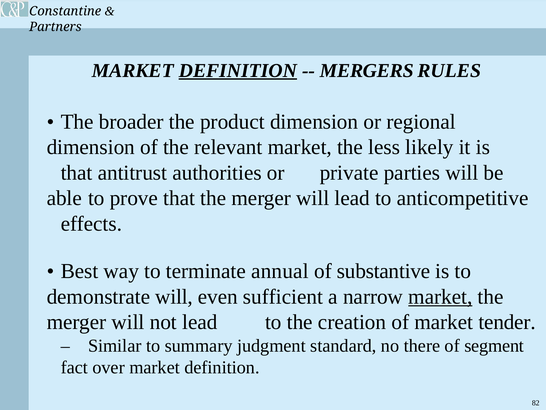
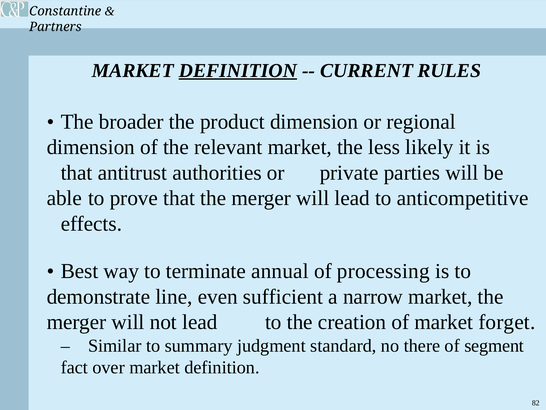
MERGERS: MERGERS -> CURRENT
substantive: substantive -> processing
demonstrate will: will -> line
market at (440, 296) underline: present -> none
tender: tender -> forget
